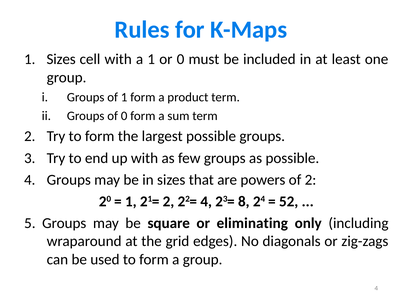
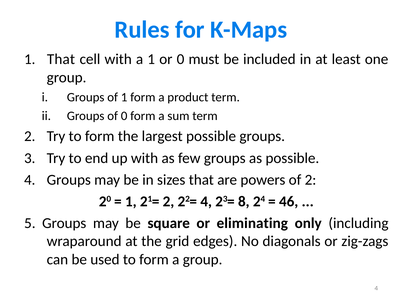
1 Sizes: Sizes -> That
52: 52 -> 46
